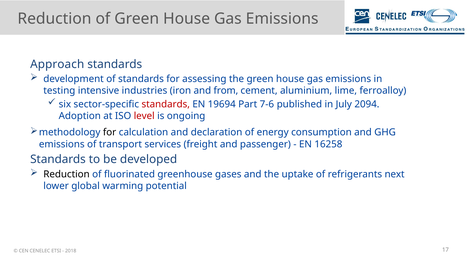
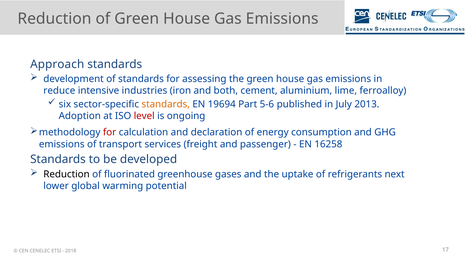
testing: testing -> reduce
from: from -> both
standards at (166, 104) colour: red -> orange
7-6: 7-6 -> 5-6
2094: 2094 -> 2013
for at (110, 133) colour: black -> red
